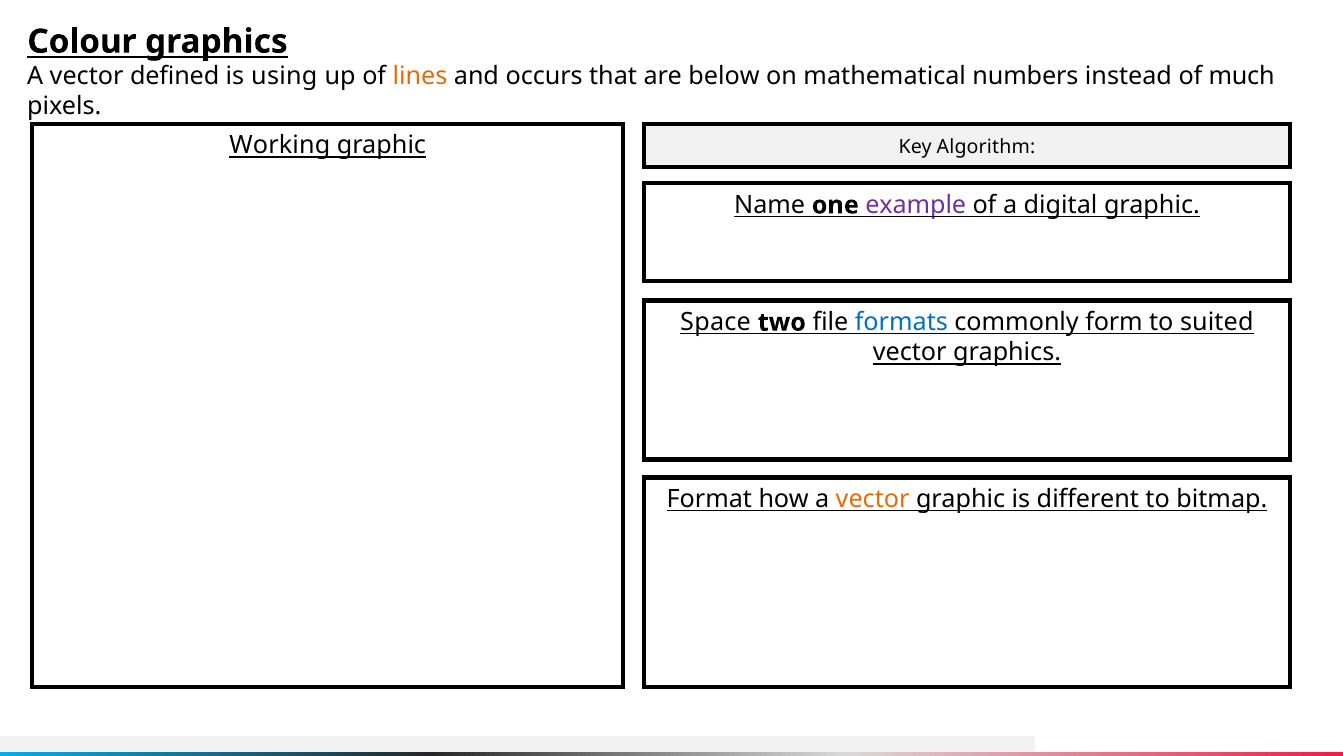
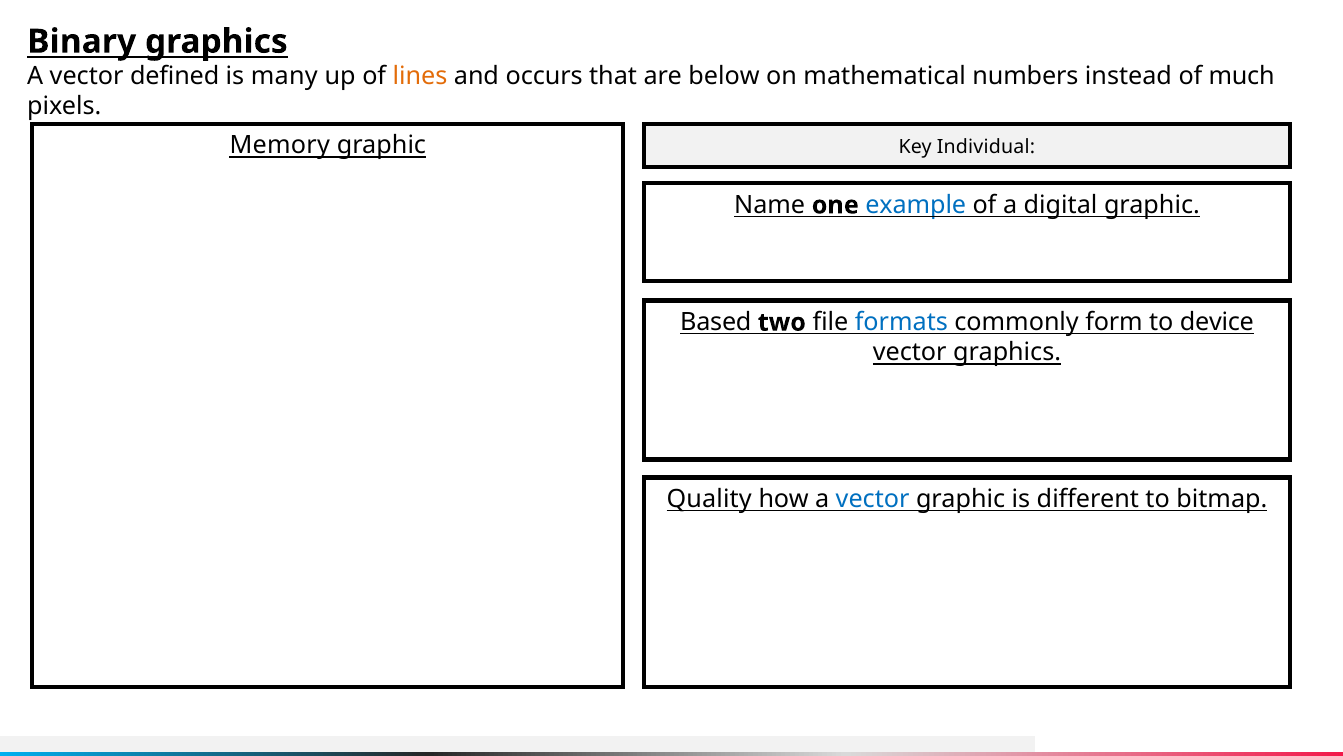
Colour: Colour -> Binary
using: using -> many
Working: Working -> Memory
Algorithm: Algorithm -> Individual
example colour: purple -> blue
Space: Space -> Based
suited: suited -> device
Format: Format -> Quality
vector at (873, 499) colour: orange -> blue
